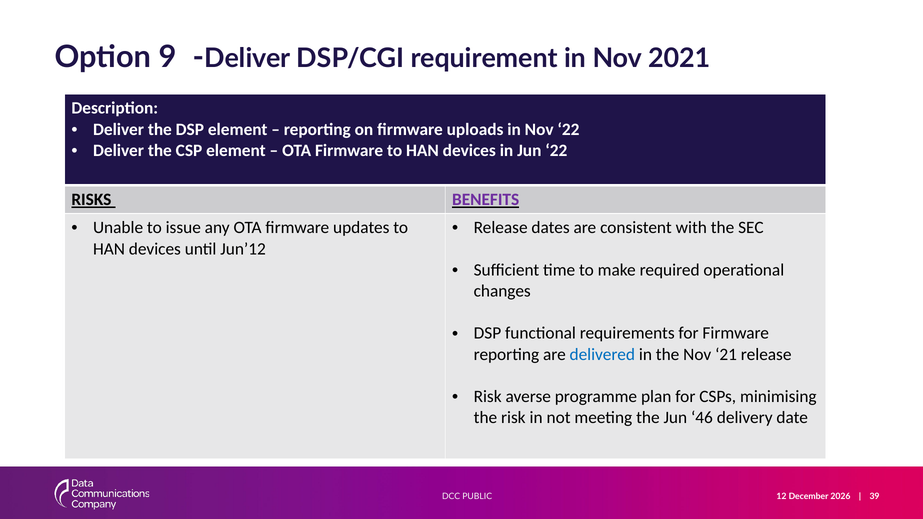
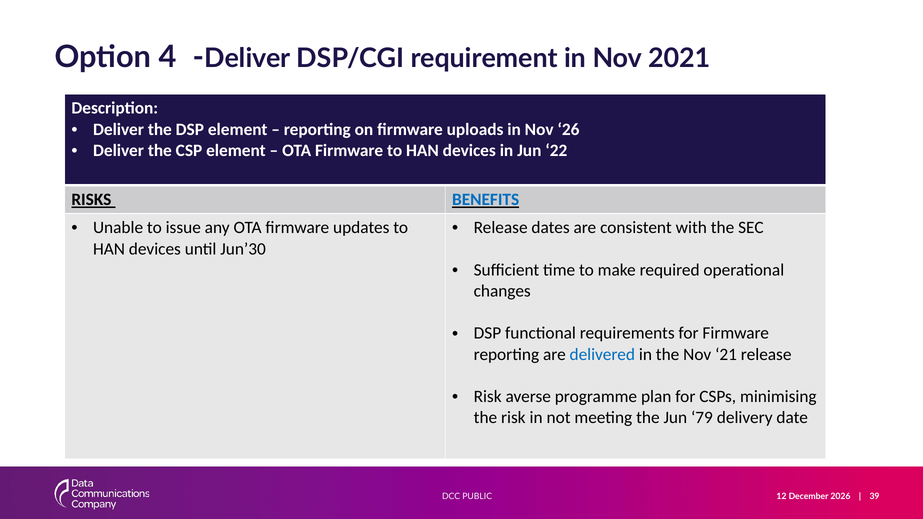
9: 9 -> 4
Nov 22: 22 -> 26
BENEFITS colour: purple -> blue
Jun’12: Jun’12 -> Jun’30
46: 46 -> 79
